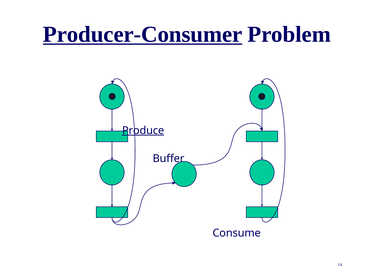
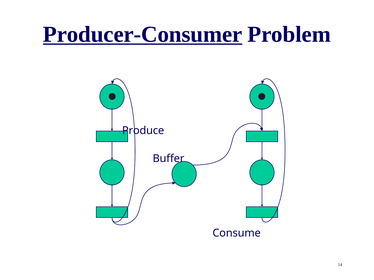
Produce underline: present -> none
